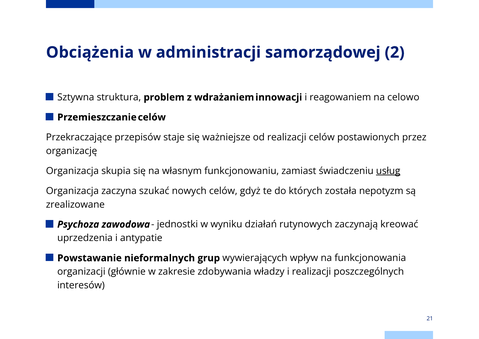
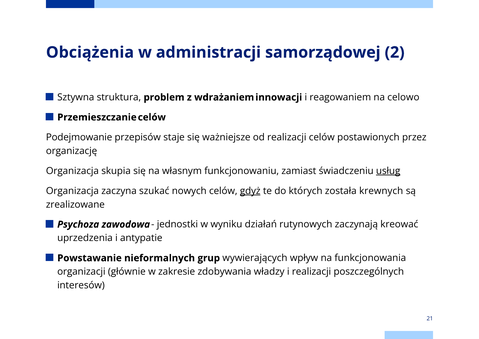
Przekraczające: Przekraczające -> Podejmowanie
gdyż underline: none -> present
nepotyzm: nepotyzm -> krewnych
